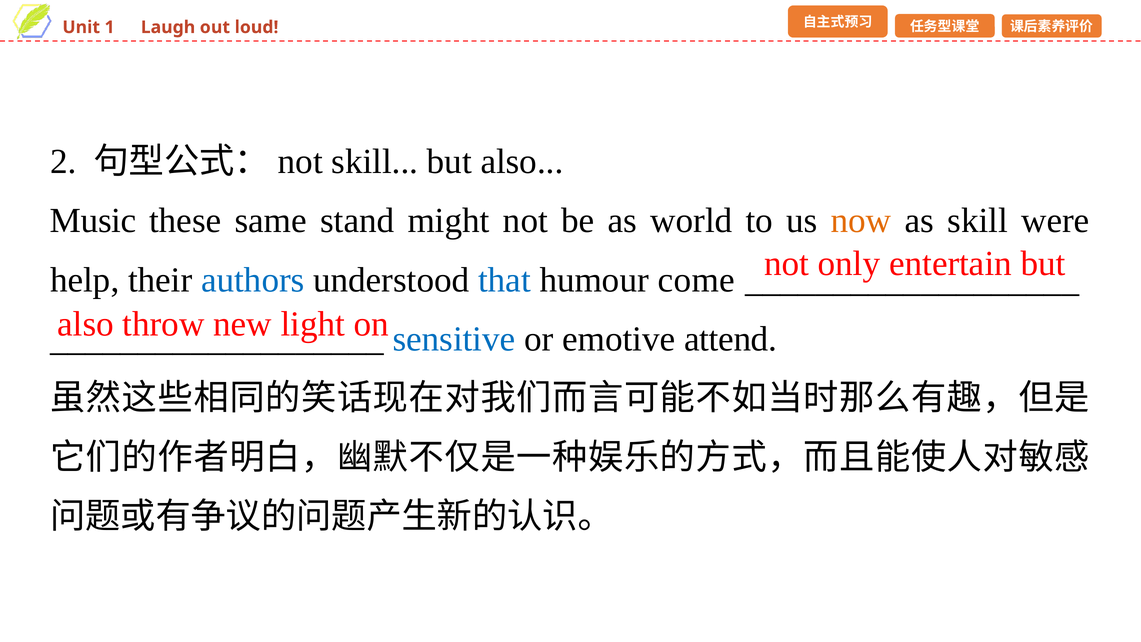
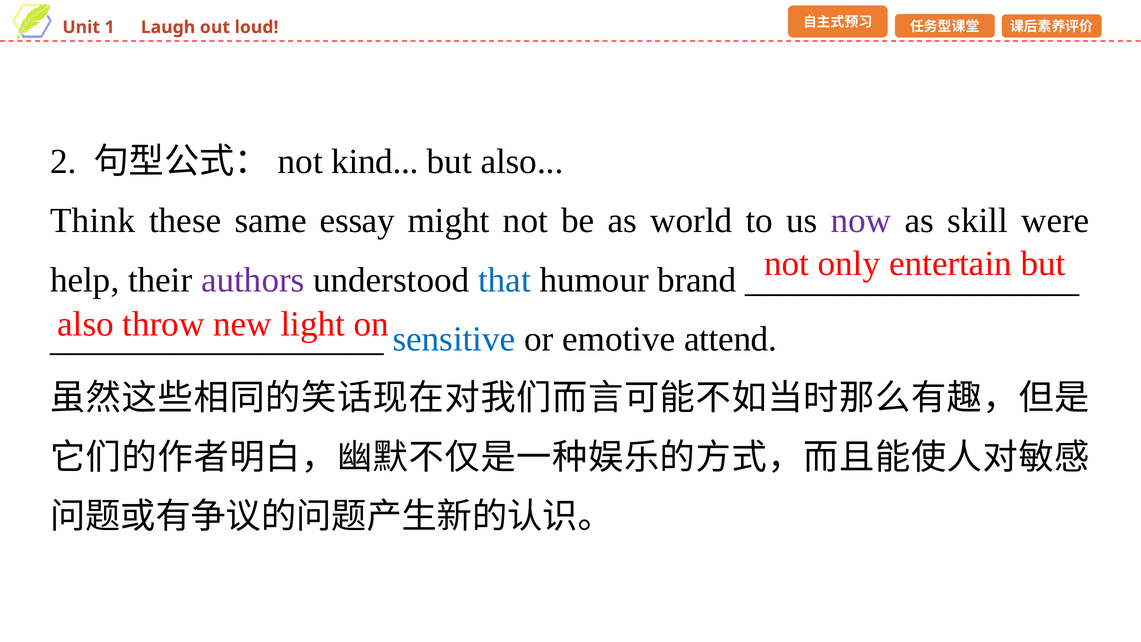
not skill: skill -> kind
Music: Music -> Think
stand: stand -> essay
now colour: orange -> purple
authors colour: blue -> purple
come: come -> brand
